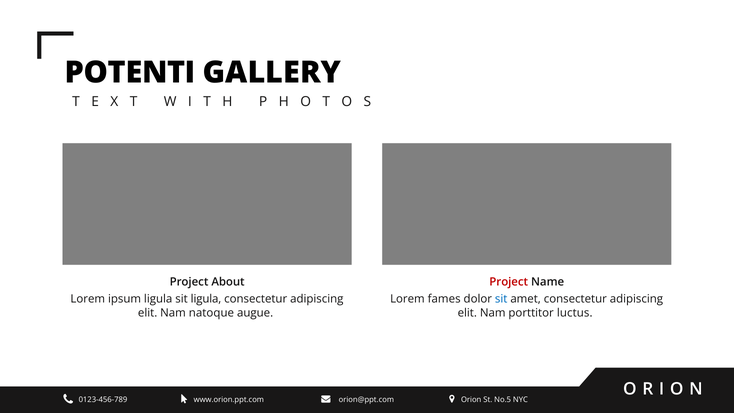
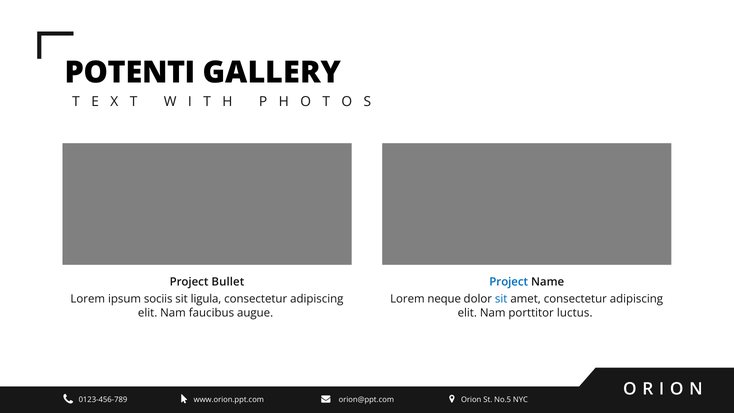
About: About -> Bullet
Project at (509, 282) colour: red -> blue
ipsum ligula: ligula -> sociis
fames: fames -> neque
natoque: natoque -> faucibus
